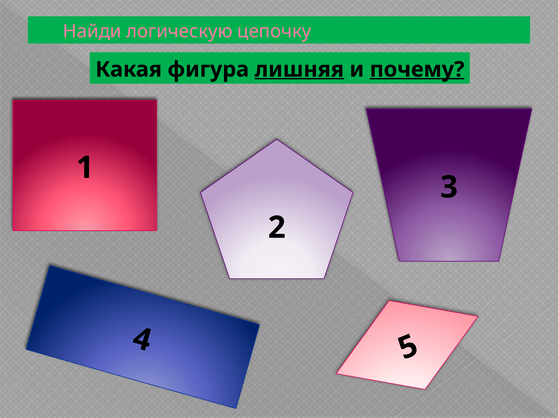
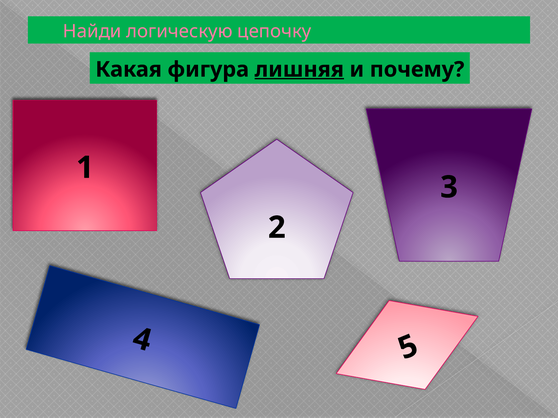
почему underline: present -> none
